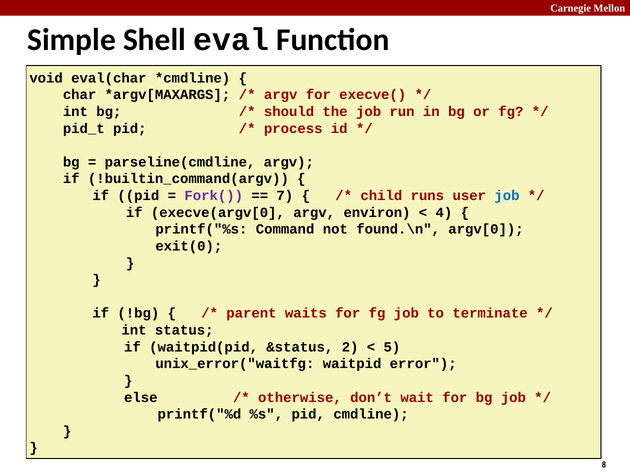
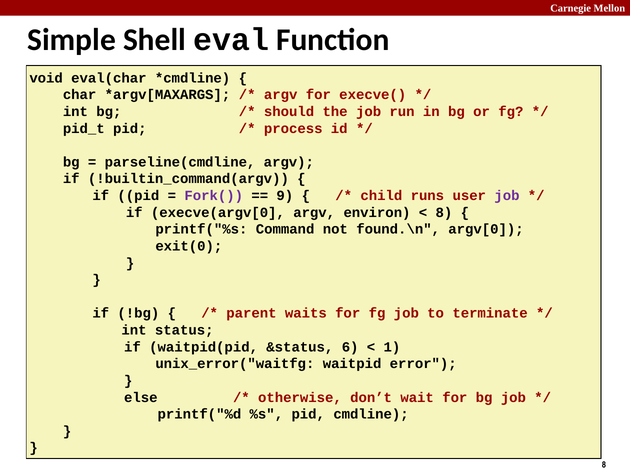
7: 7 -> 9
job at (507, 195) colour: blue -> purple
4 at (444, 212): 4 -> 8
2: 2 -> 6
5: 5 -> 1
